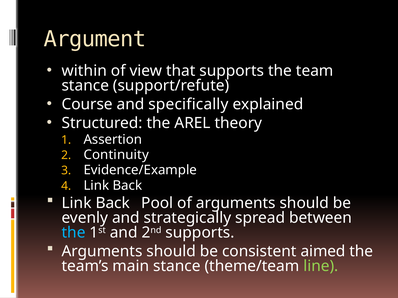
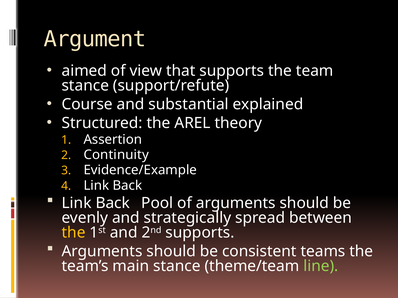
within: within -> aimed
specifically: specifically -> substantial
the at (74, 233) colour: light blue -> yellow
aimed: aimed -> teams
